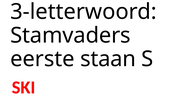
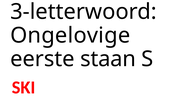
Stamvaders: Stamvaders -> Ongelovige
